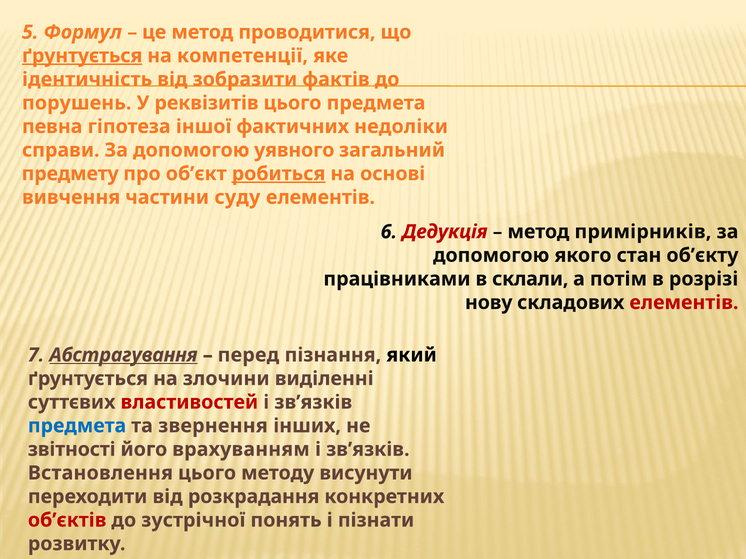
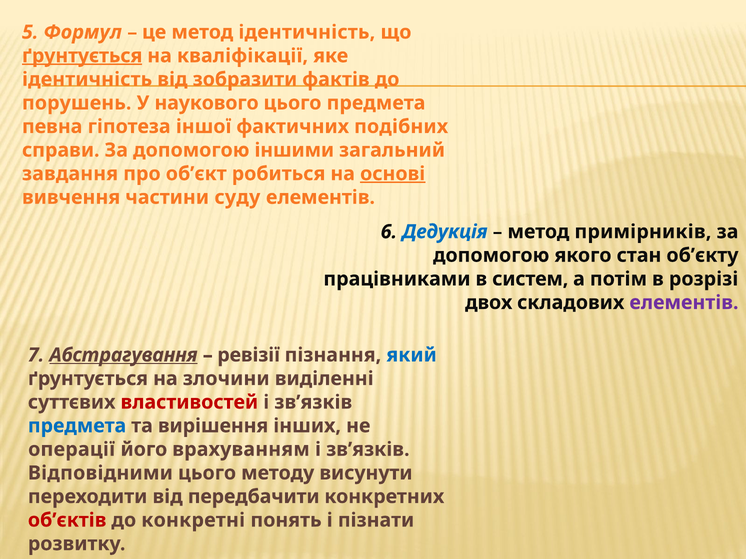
метод проводитися: проводитися -> ідентичність
компетенції: компетенції -> кваліфікації
реквізитів: реквізитів -> наукового
недоліки: недоліки -> подібних
уявного: уявного -> іншими
предмету: предмету -> завдання
робиться underline: present -> none
основі underline: none -> present
Дедукція colour: red -> blue
склали: склали -> систем
нову: нову -> двох
елементів at (684, 303) colour: red -> purple
перед: перед -> ревізії
який colour: black -> blue
звернення: звернення -> вирішення
звітності: звітності -> операції
Встановлення: Встановлення -> Відповідними
розкрадання: розкрадання -> передбачити
зустрічної: зустрічної -> конкретні
